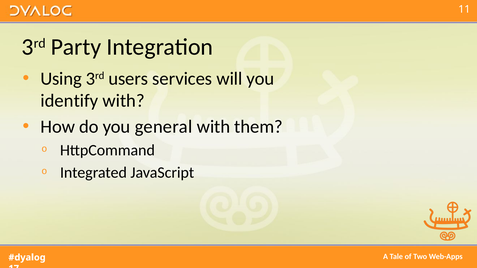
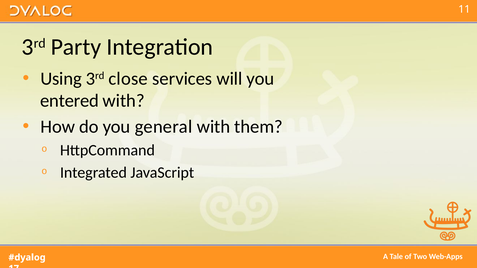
users: users -> close
identify: identify -> entered
